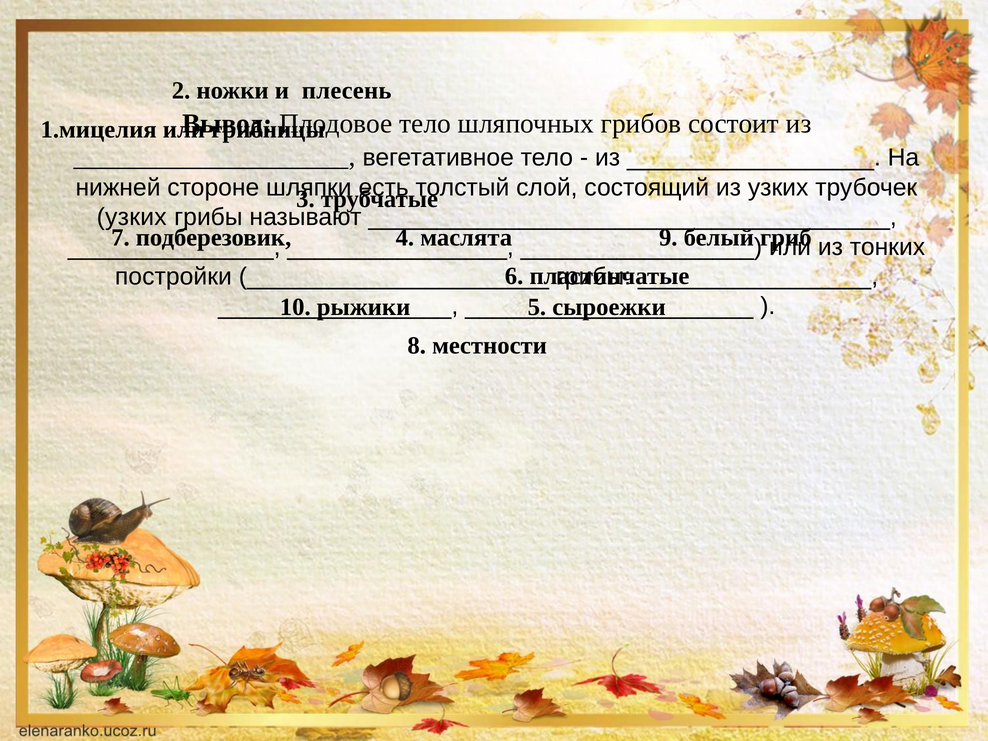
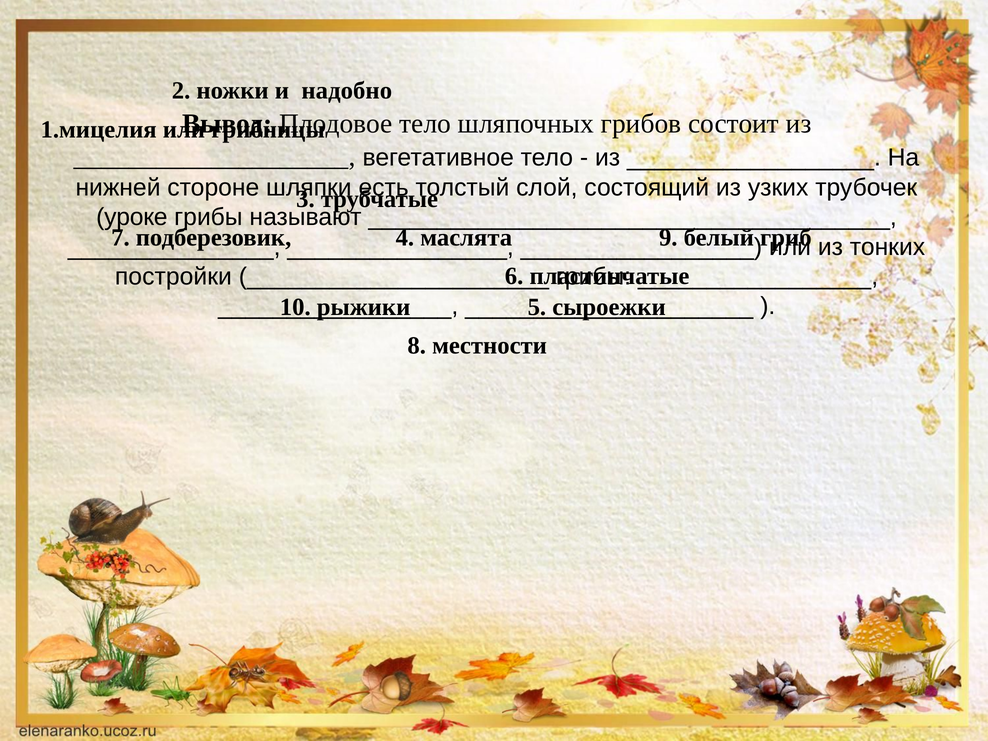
плесень: плесень -> надобно
узких at (132, 217): узких -> уроке
